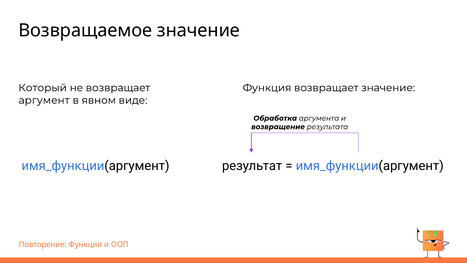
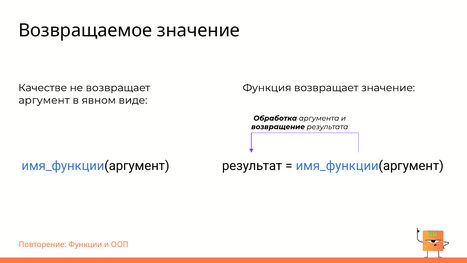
Который: Который -> Качестве
